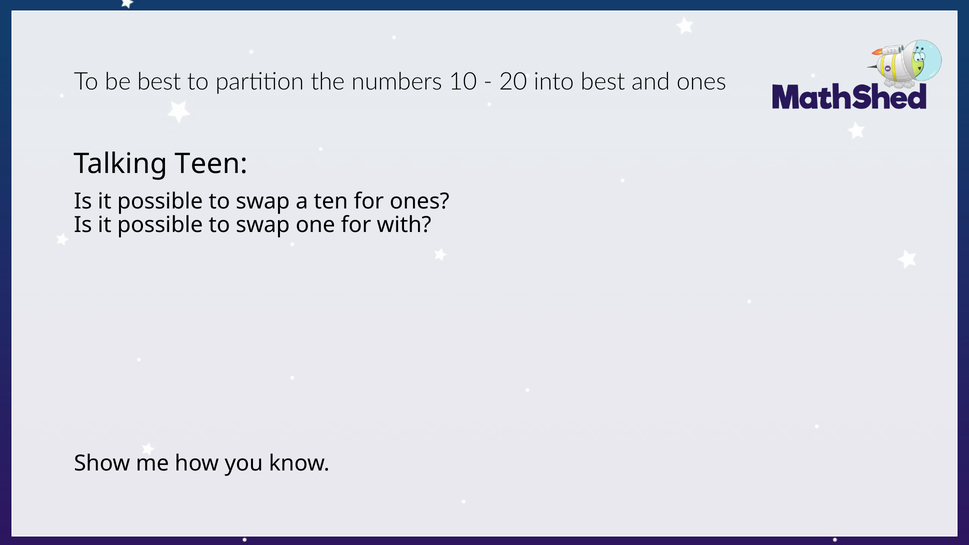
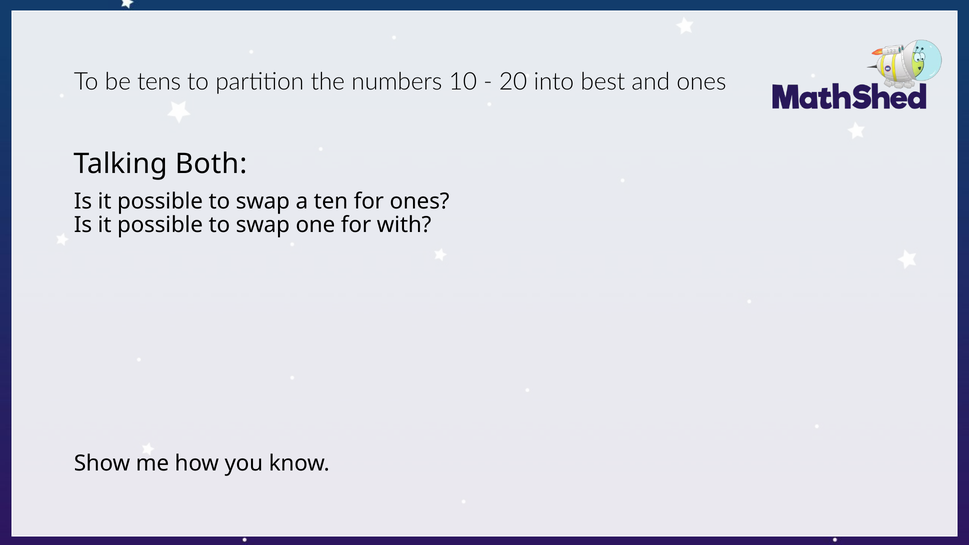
be best: best -> tens
Teen: Teen -> Both
